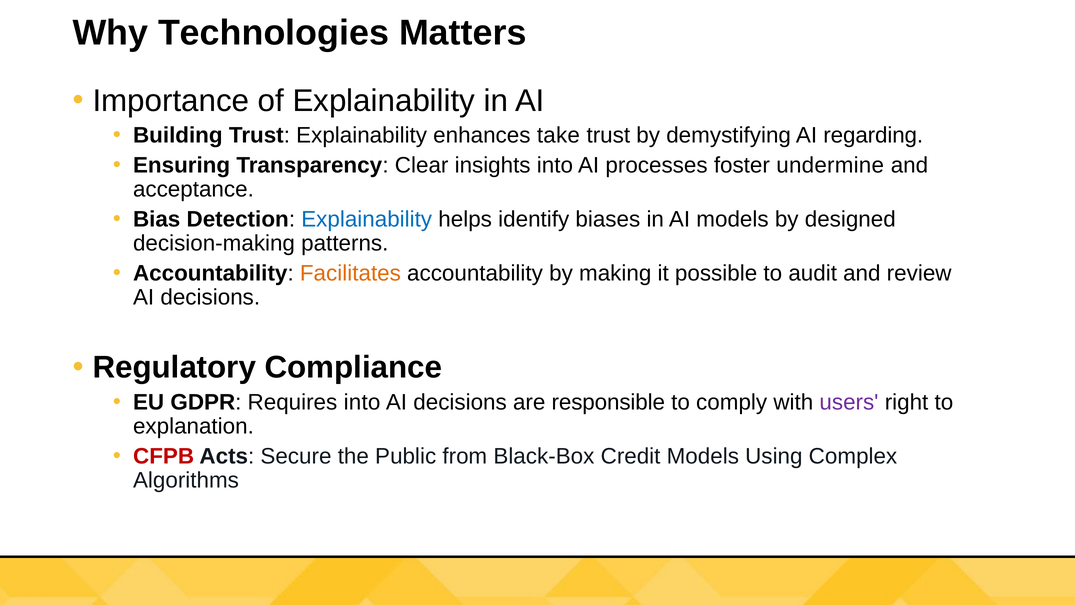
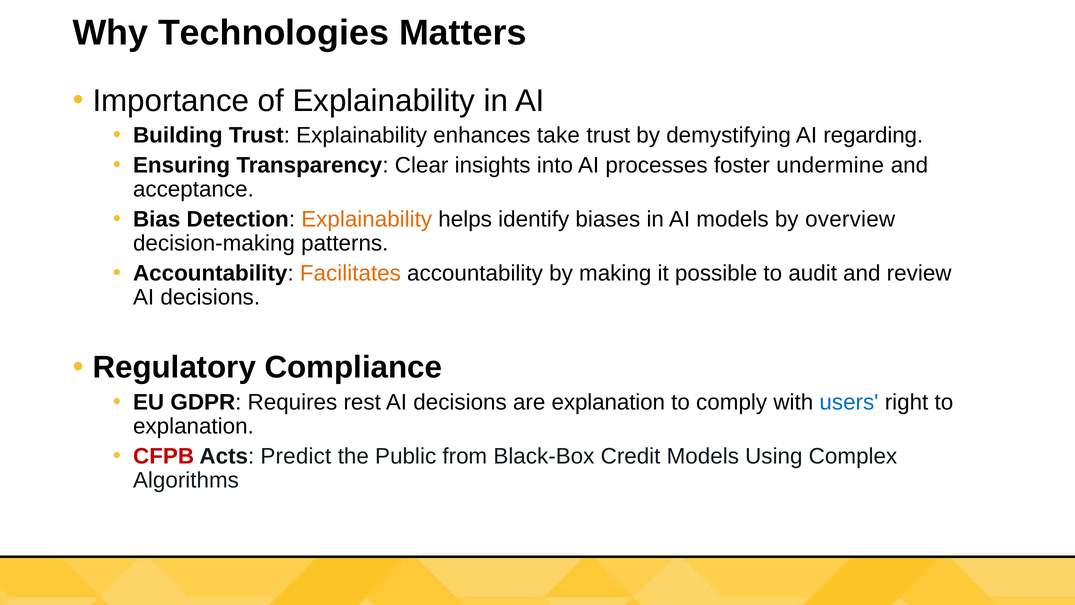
Explainability at (367, 219) colour: blue -> orange
designed: designed -> overview
Requires into: into -> rest
are responsible: responsible -> explanation
users colour: purple -> blue
Secure: Secure -> Predict
